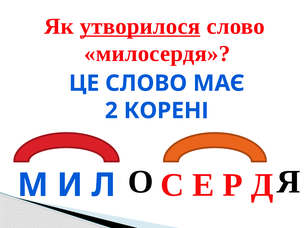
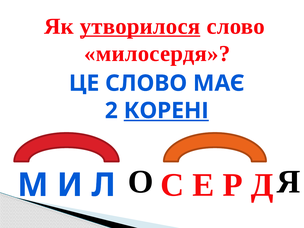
КОРЕНІ underline: none -> present
